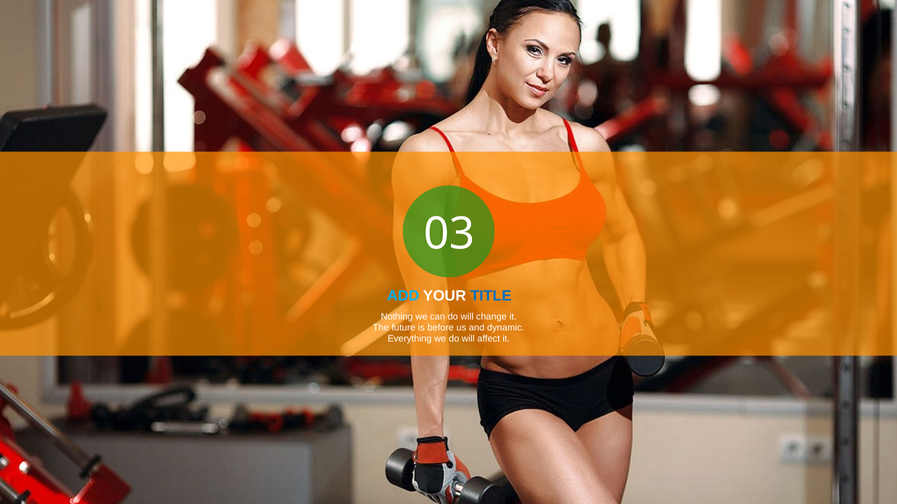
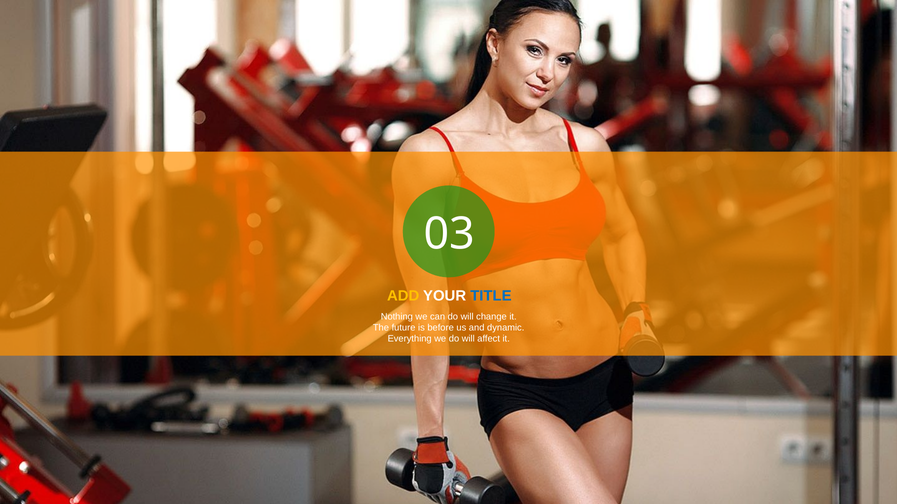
ADD colour: light blue -> yellow
